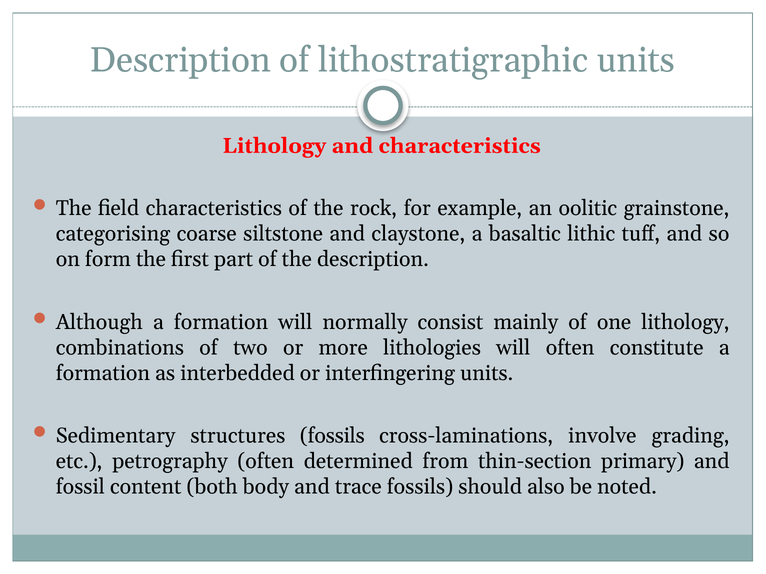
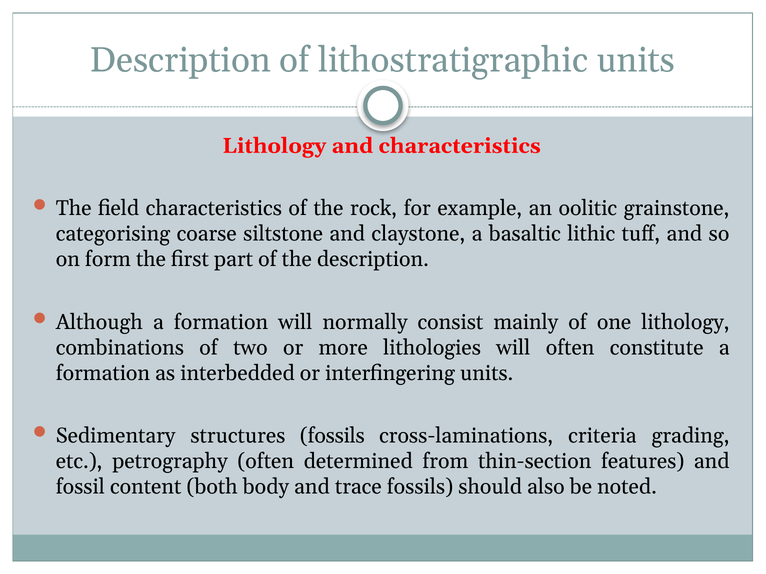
involve: involve -> criteria
primary: primary -> features
